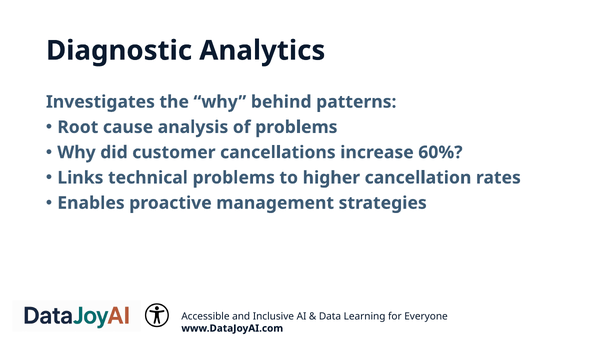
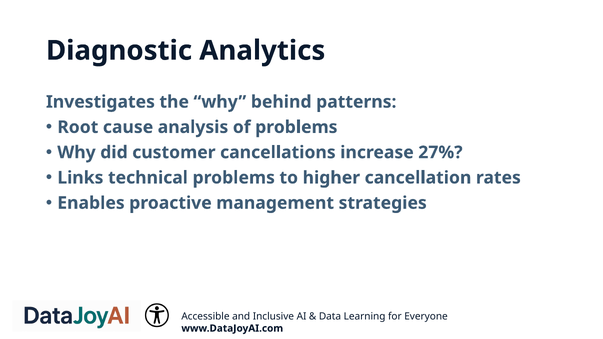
60%: 60% -> 27%
